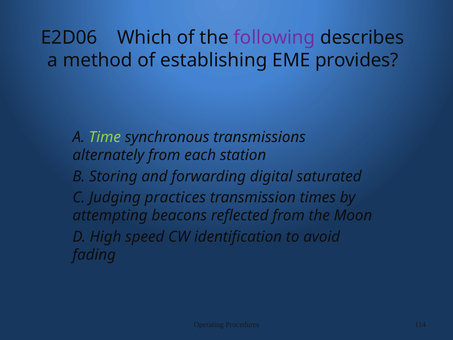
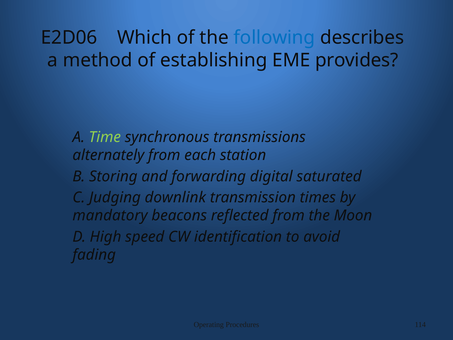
following colour: purple -> blue
practices: practices -> downlink
attempting: attempting -> mandatory
